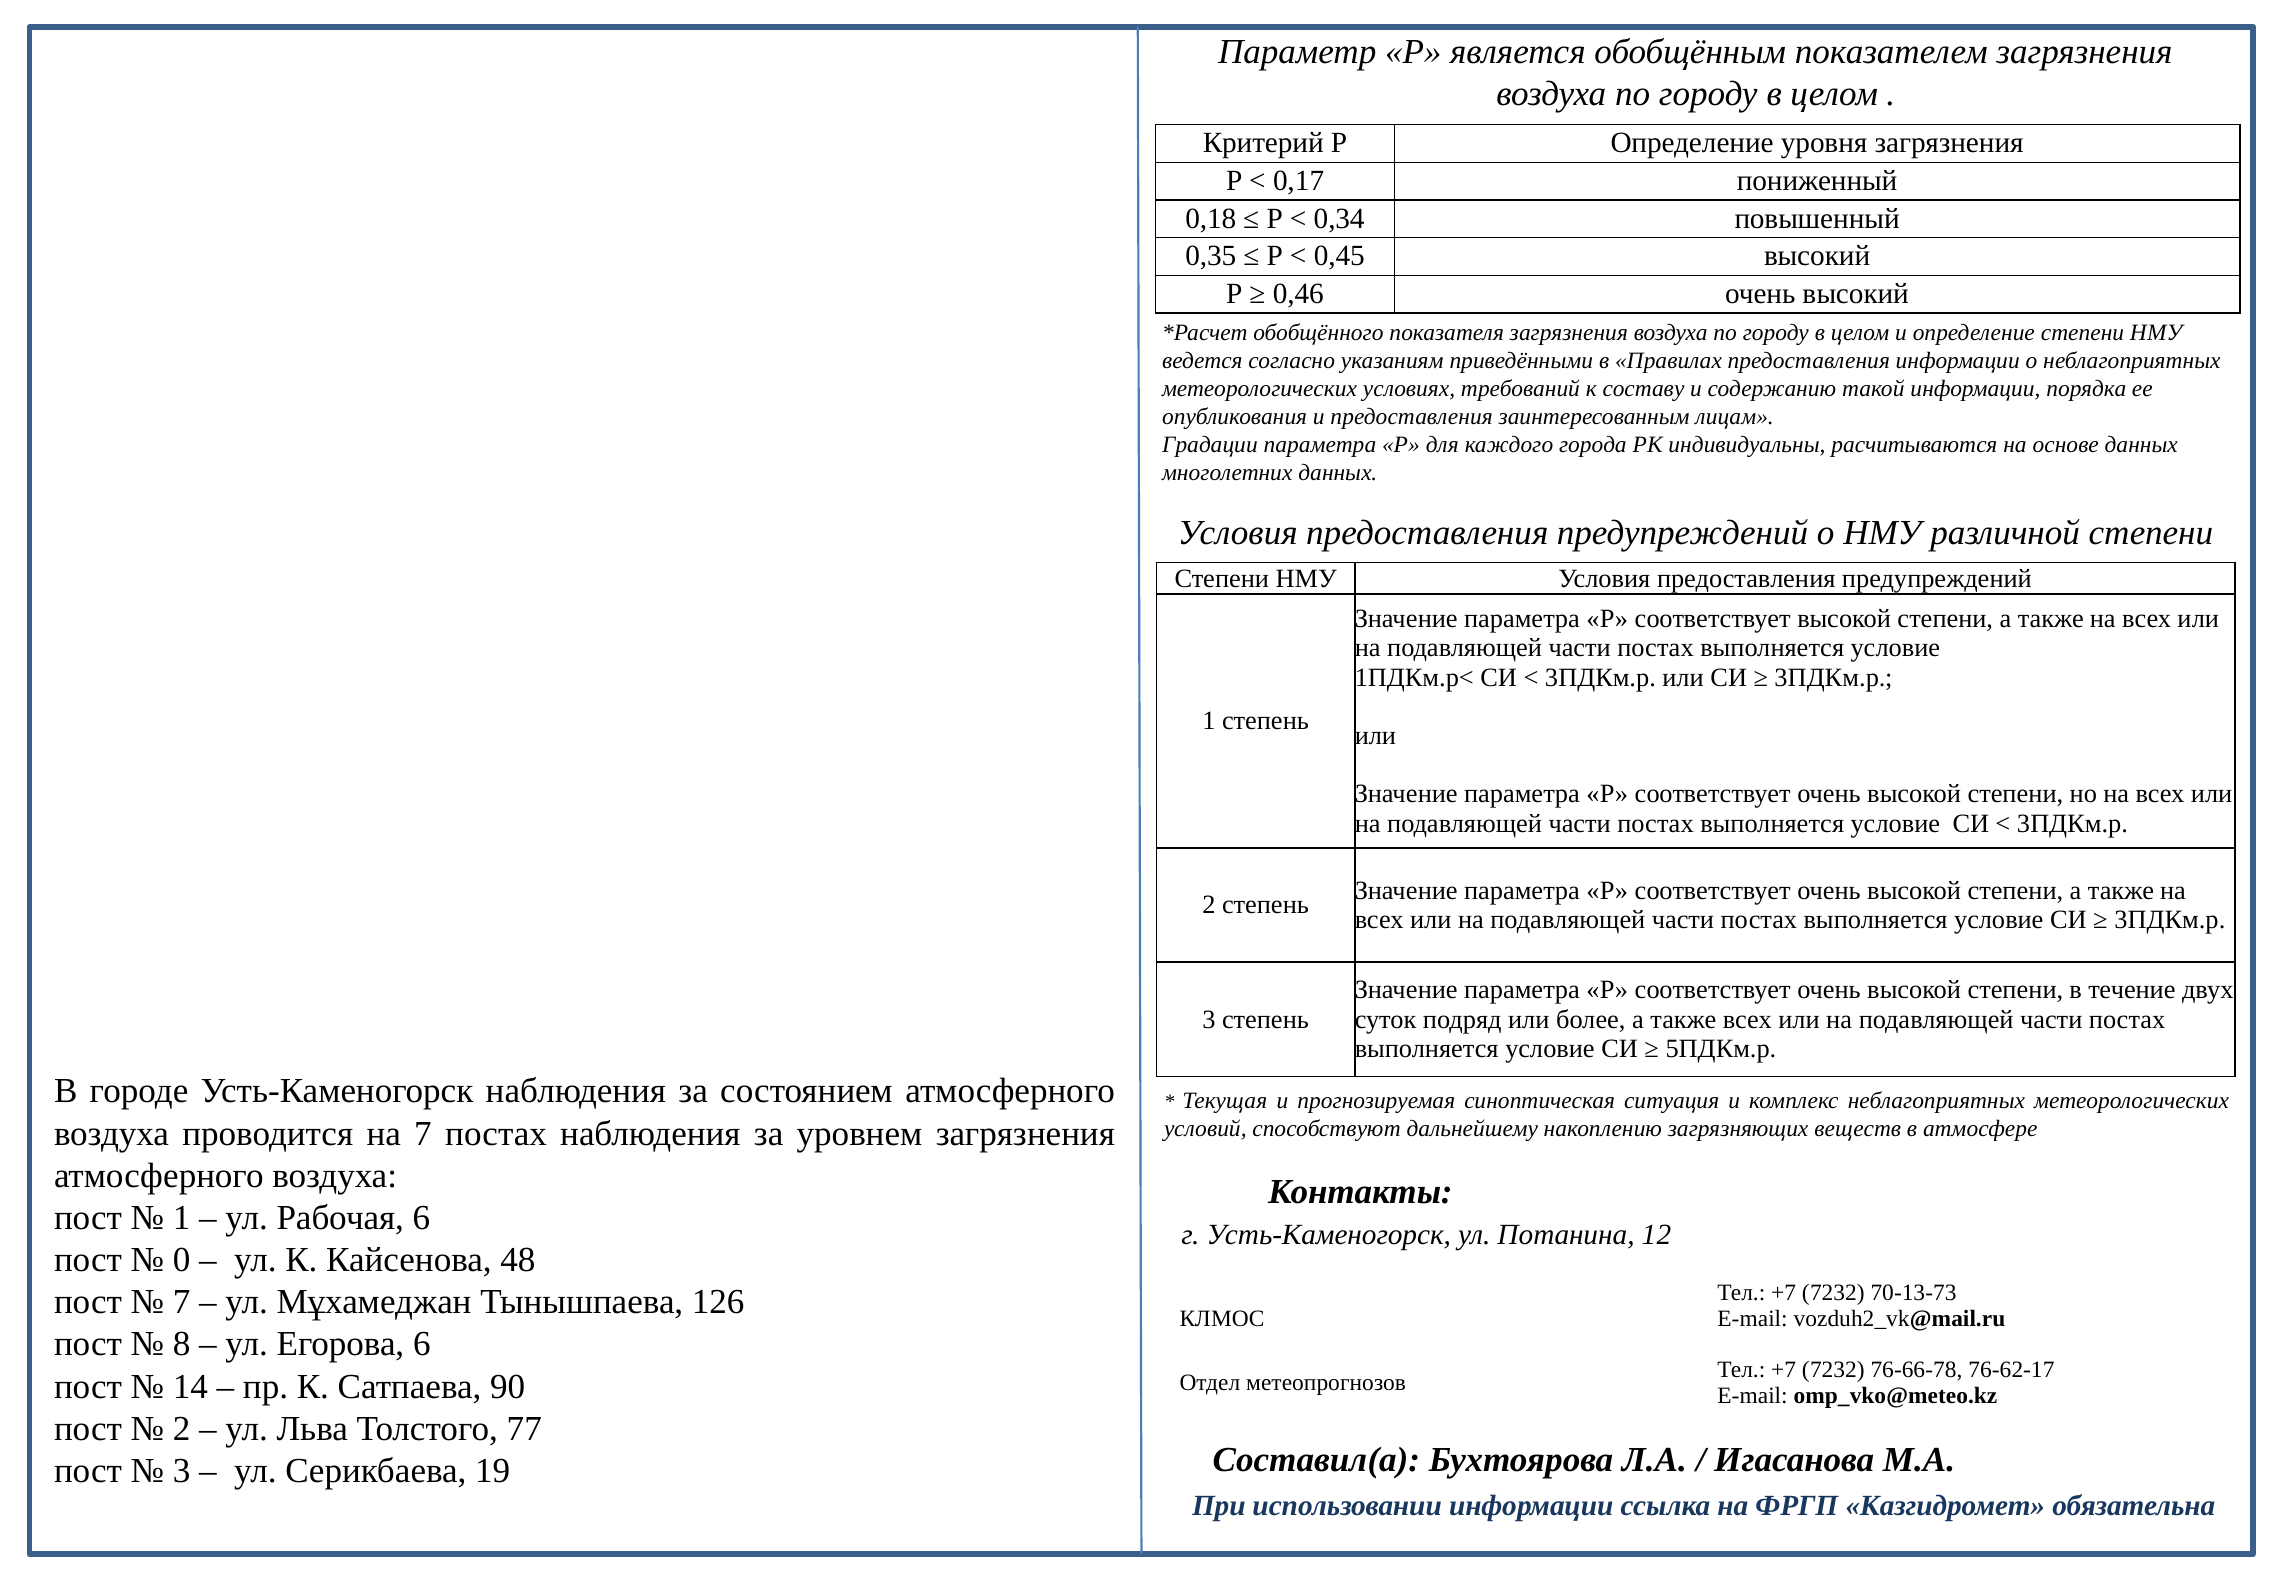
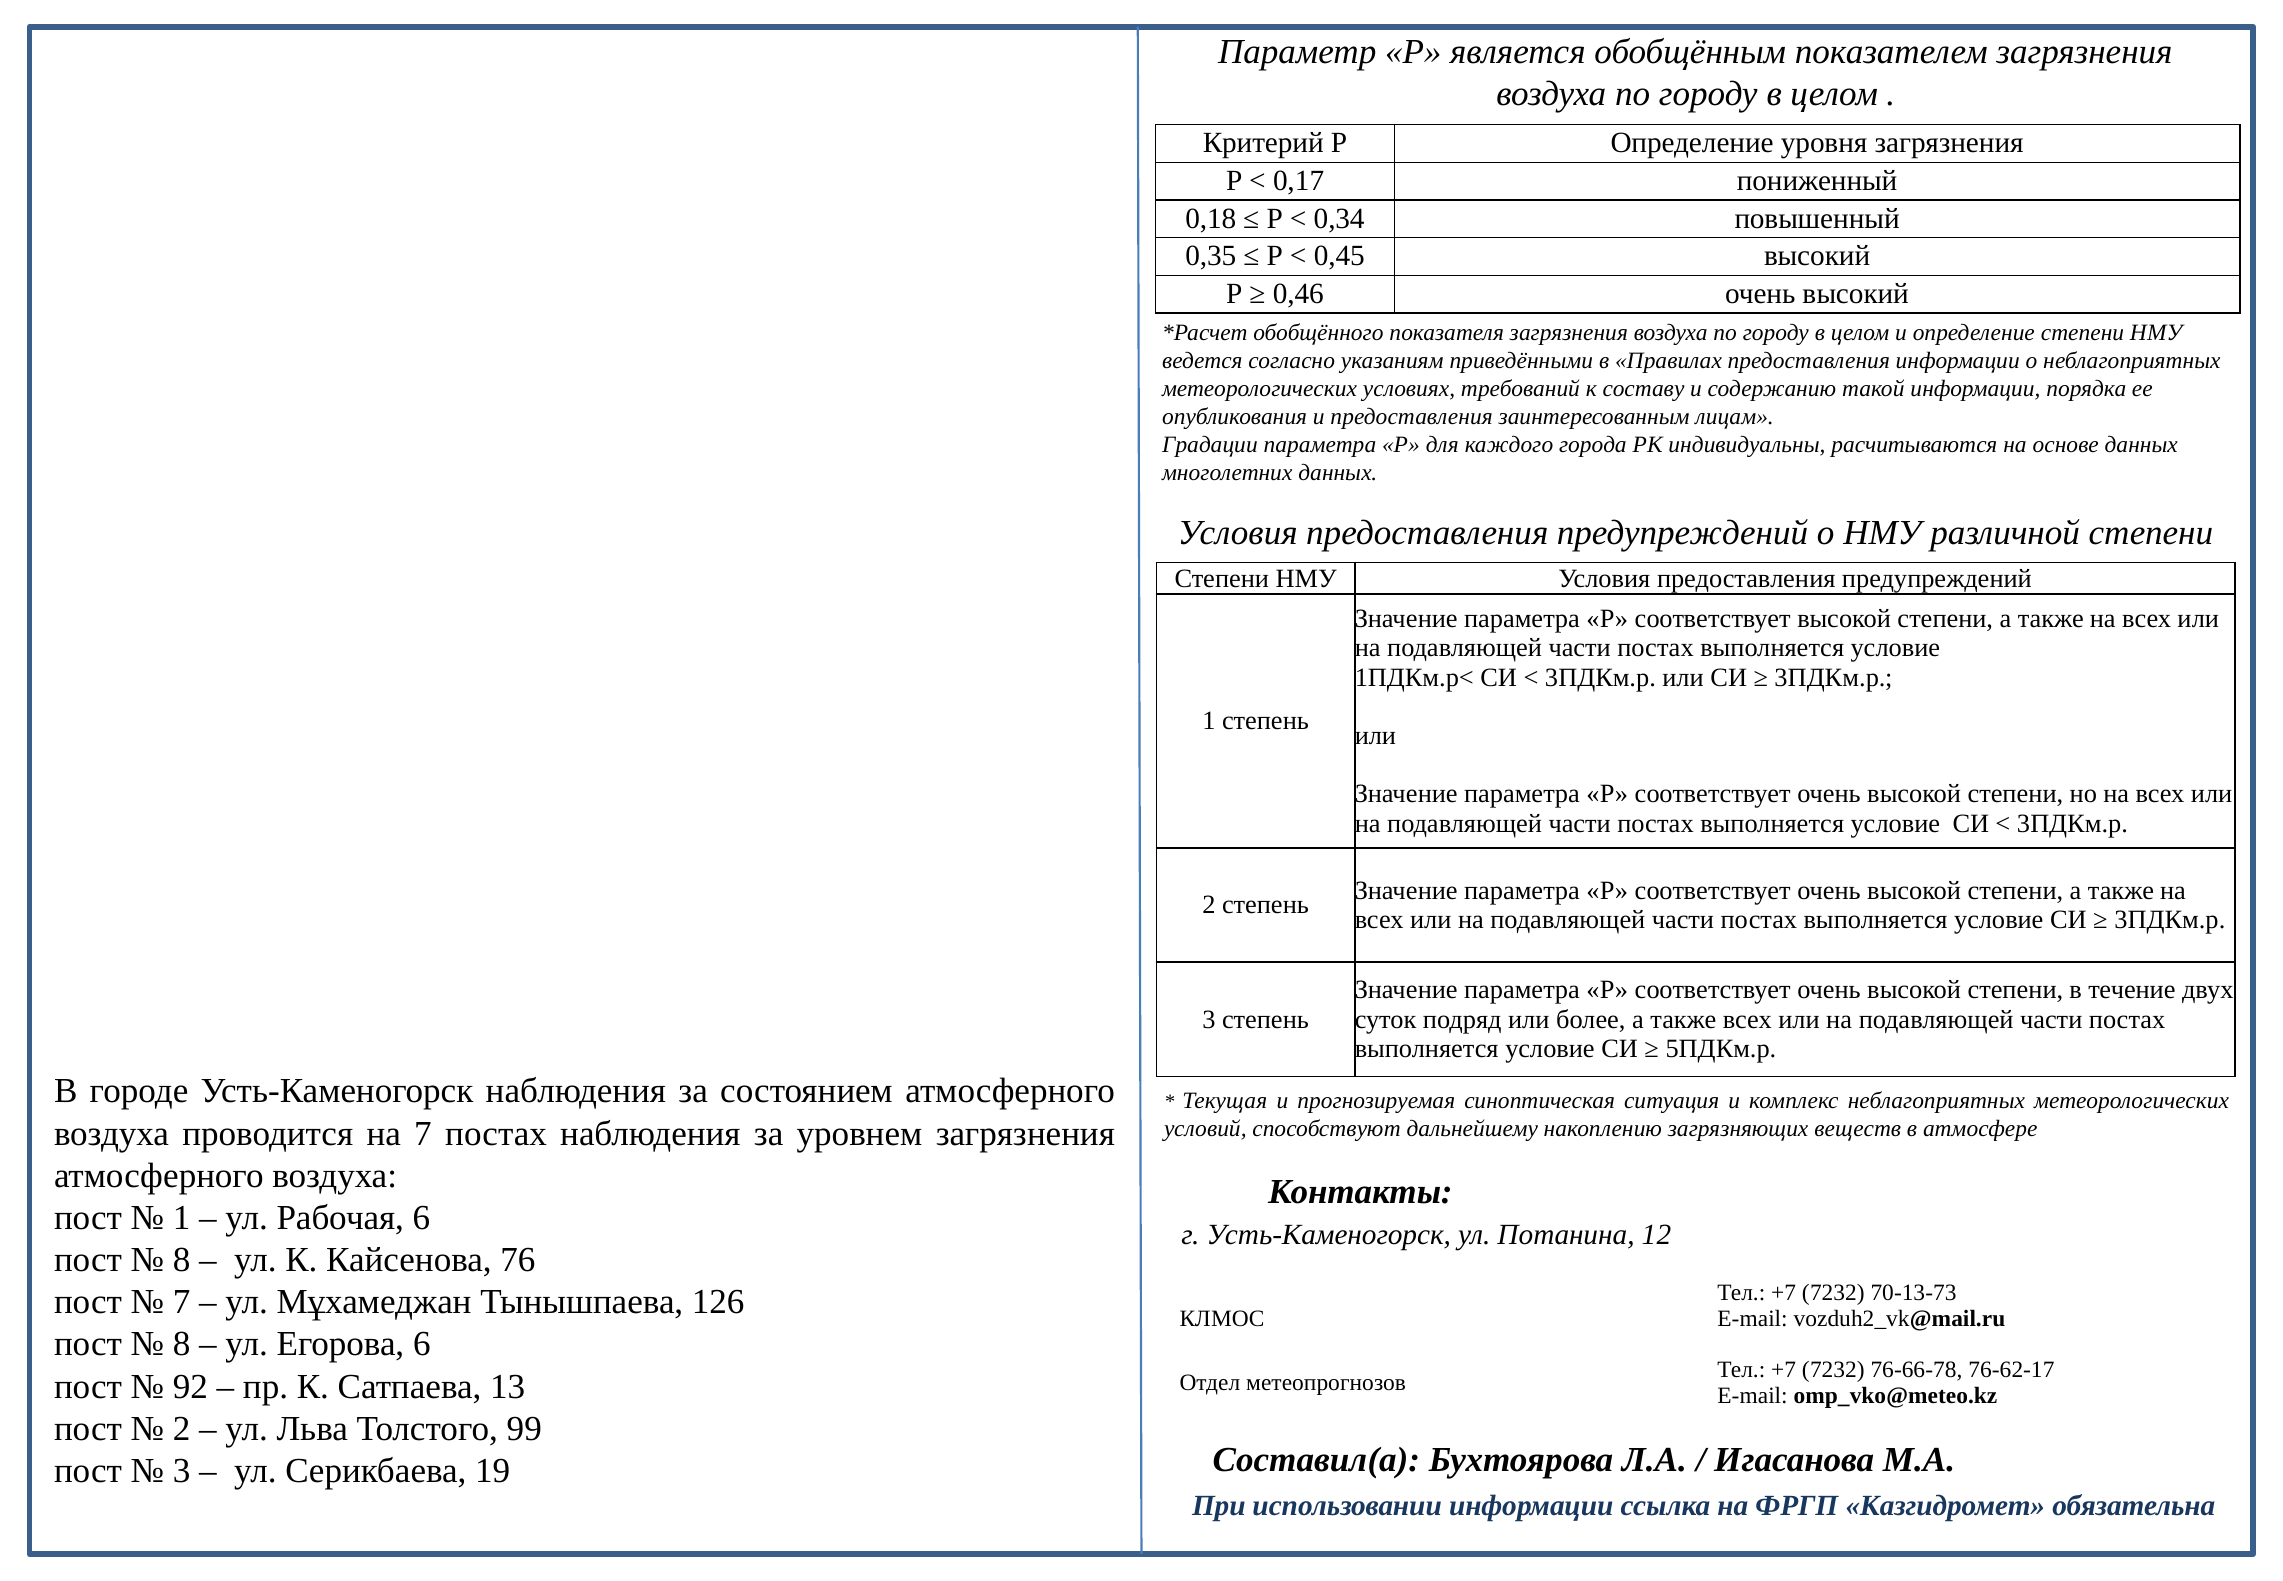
0 at (182, 1260): 0 -> 8
48: 48 -> 76
14: 14 -> 92
90: 90 -> 13
77: 77 -> 99
